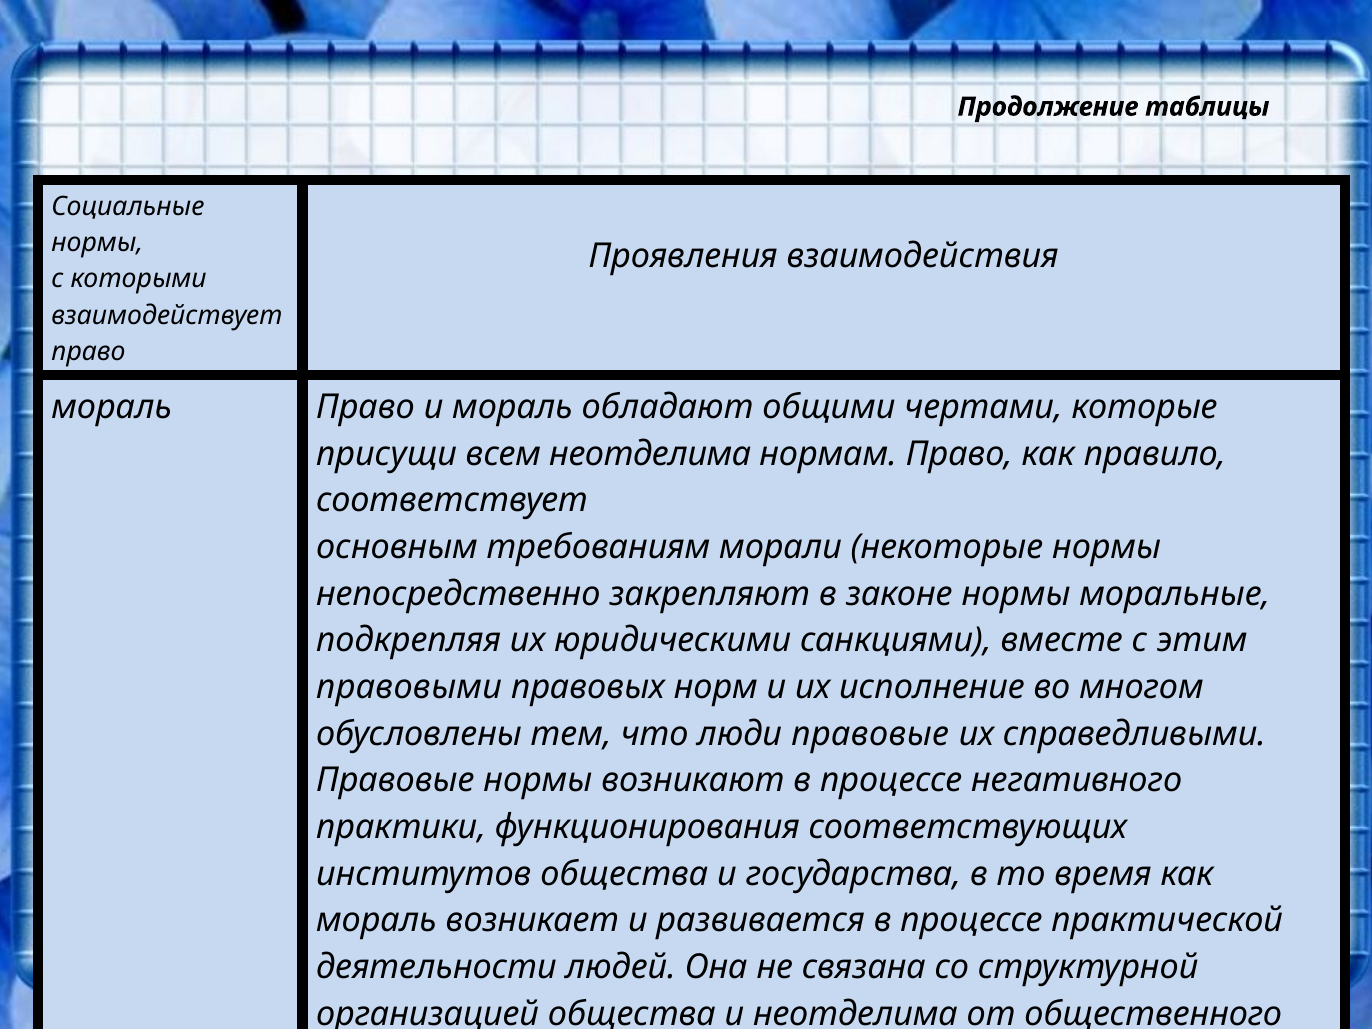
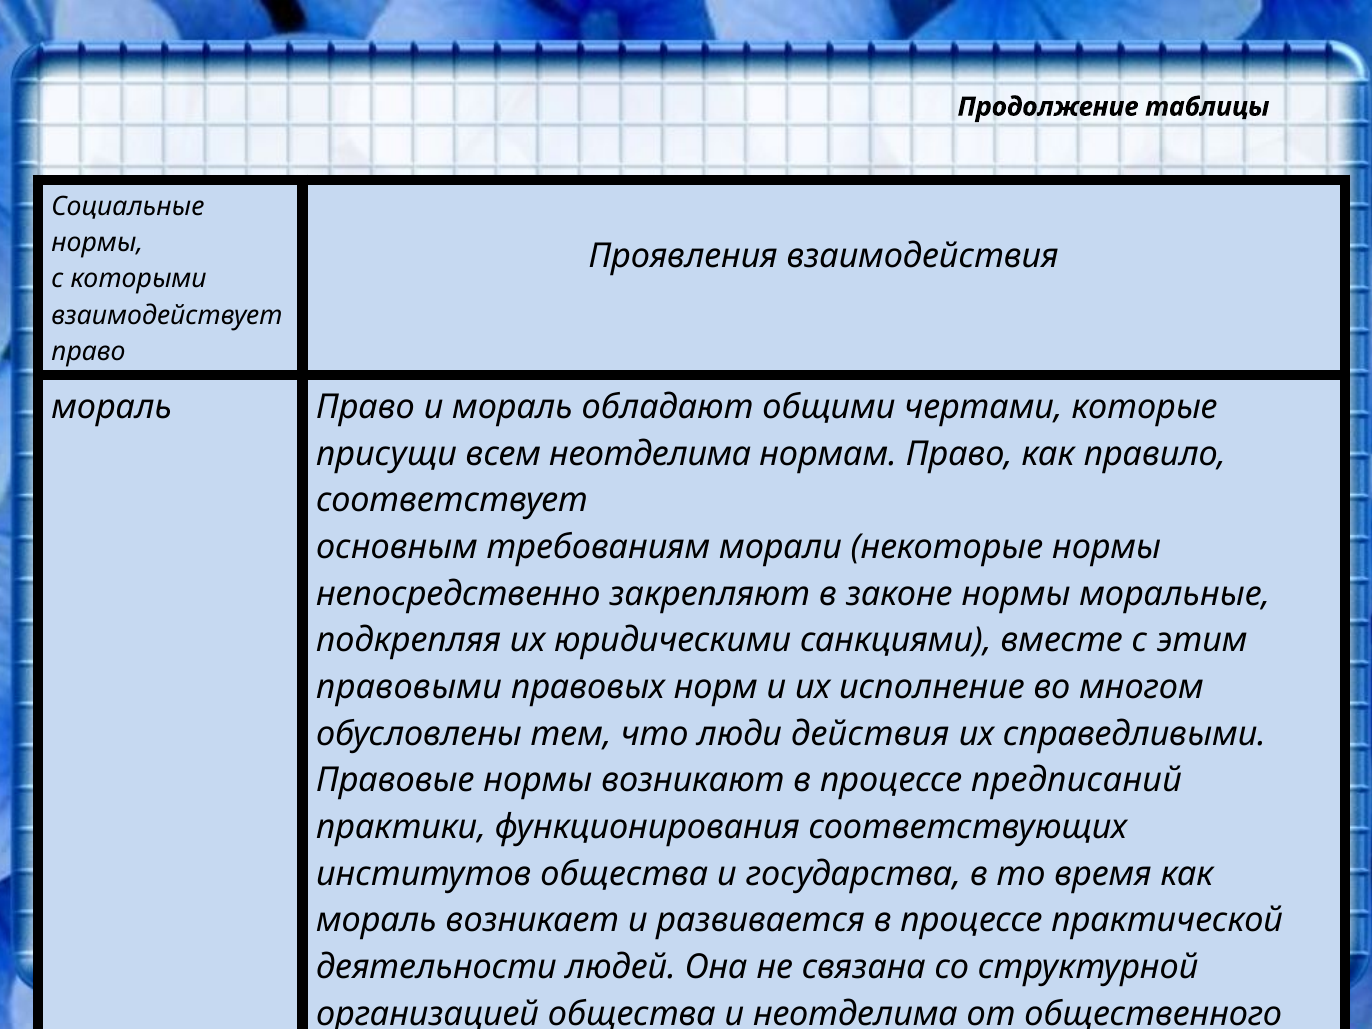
люди правовые: правовые -> действия
негативного: негативного -> предписаний
